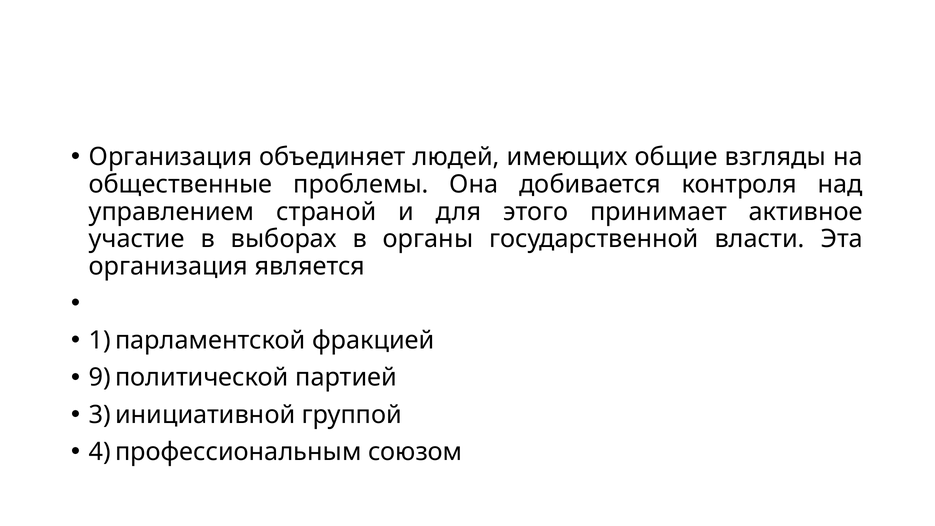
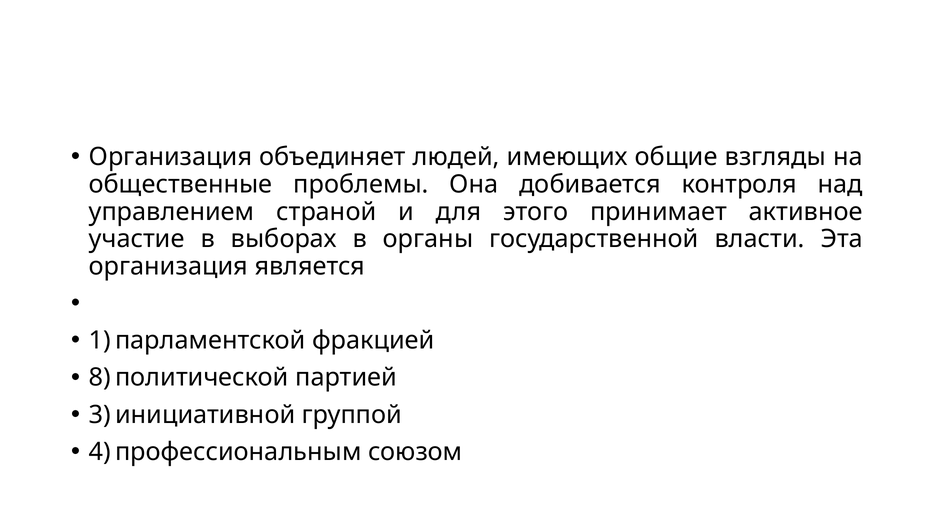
9: 9 -> 8
